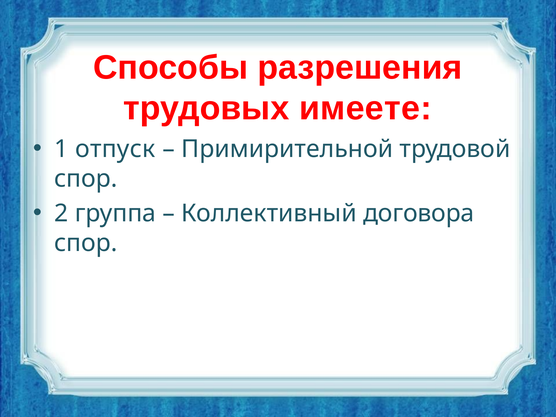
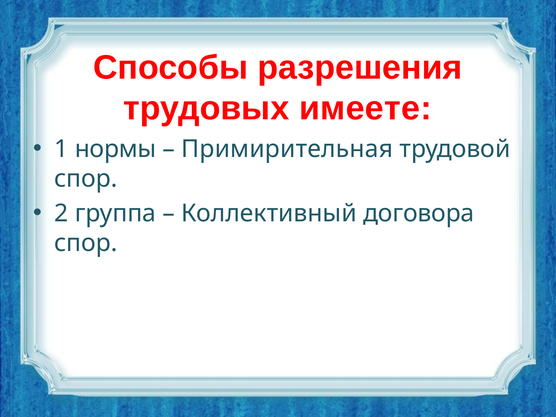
отпуск: отпуск -> нормы
Примирительной: Примирительной -> Примирительная
